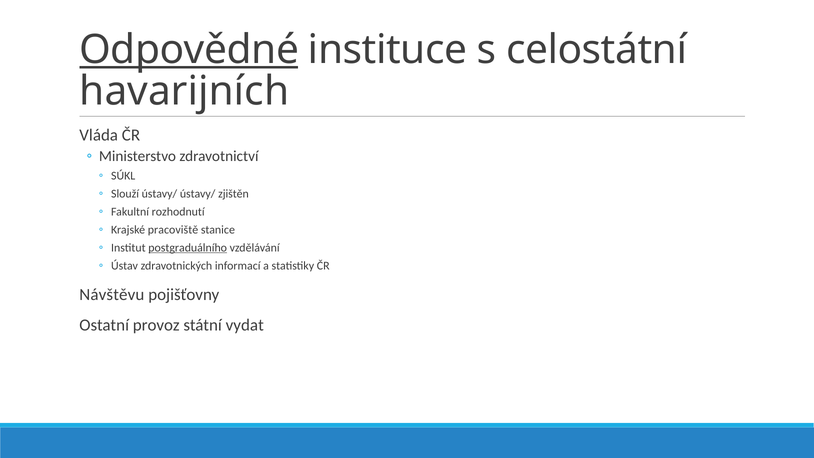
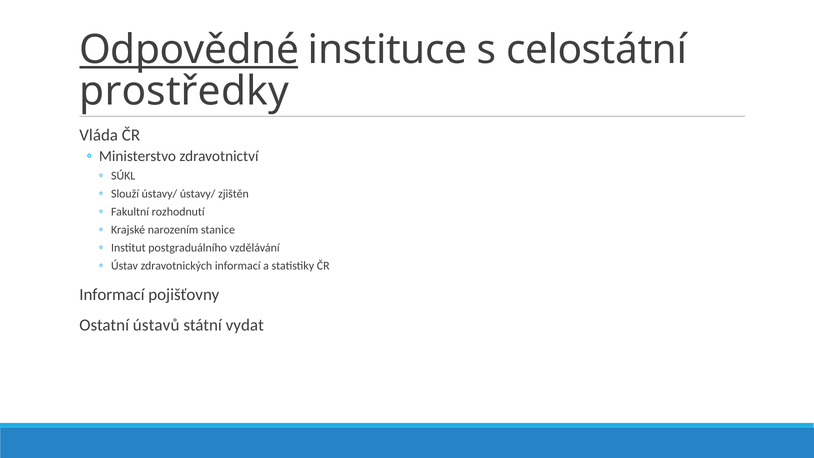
havarijních: havarijních -> prostředky
pracoviště: pracoviště -> narozením
postgraduálního underline: present -> none
Návštěvu at (112, 295): Návštěvu -> Informací
provoz: provoz -> ústavů
